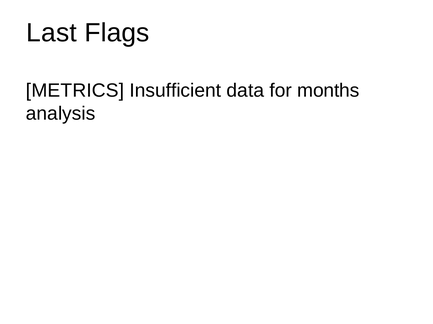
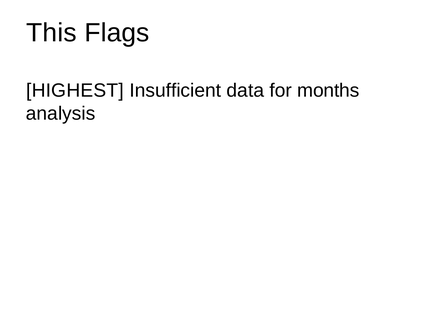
Last: Last -> This
METRICS: METRICS -> HIGHEST
